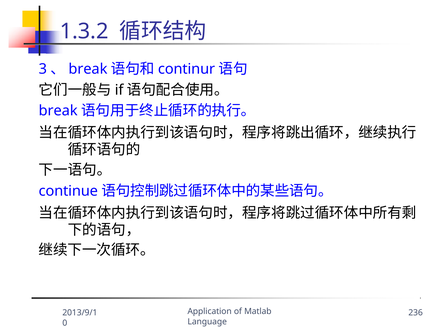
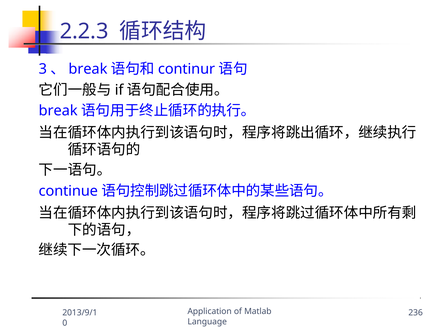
1.3.2: 1.3.2 -> 2.2.3
